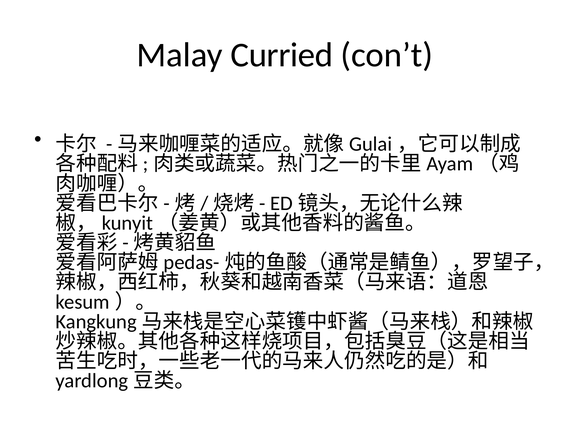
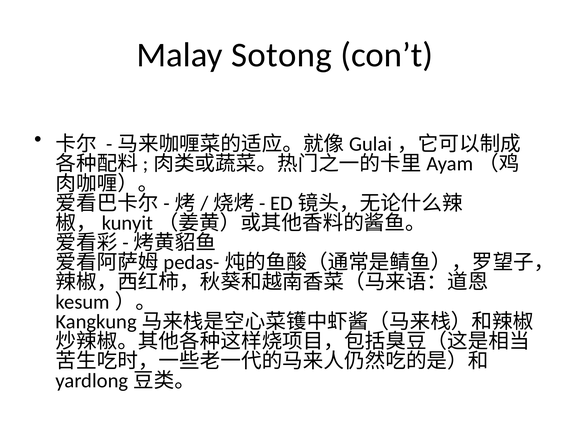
Curried: Curried -> Sotong
